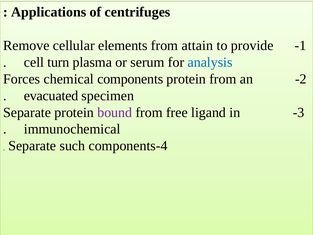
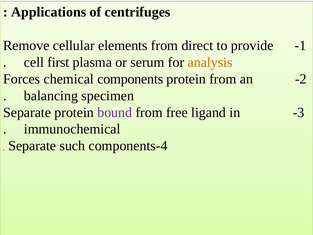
attain: attain -> direct
turn: turn -> first
analysis colour: blue -> orange
evacuated: evacuated -> balancing
